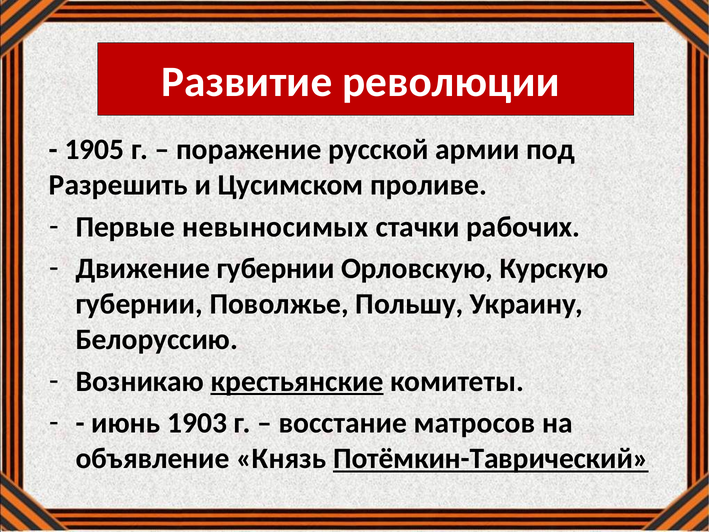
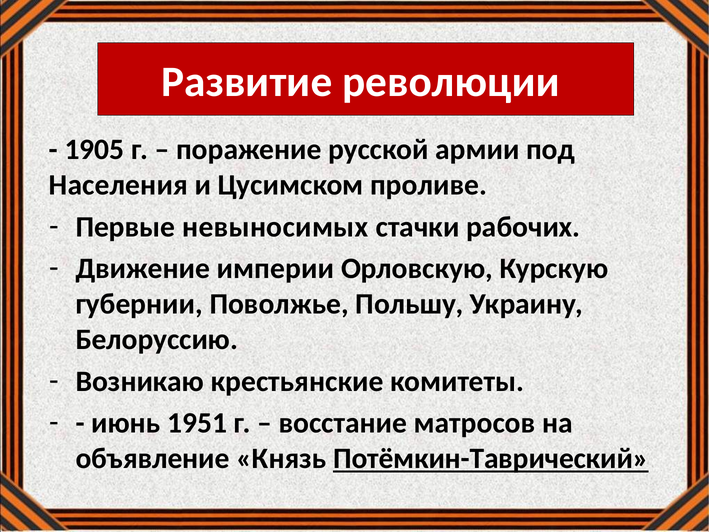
Разрешить: Разрешить -> Населения
Движение губернии: губернии -> империи
крестьянские underline: present -> none
1903: 1903 -> 1951
